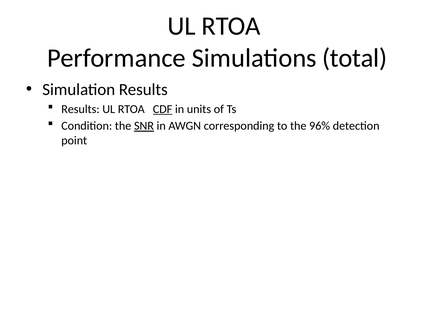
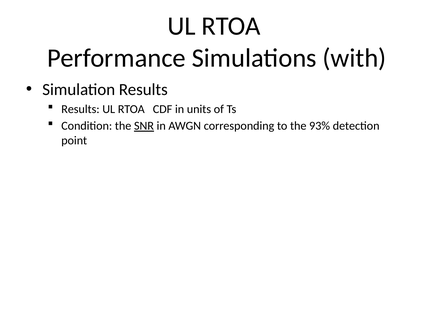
total: total -> with
CDF underline: present -> none
96%: 96% -> 93%
